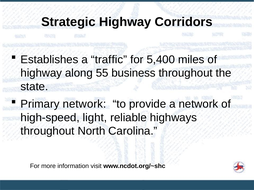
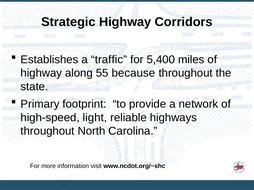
business: business -> because
Primary network: network -> footprint
